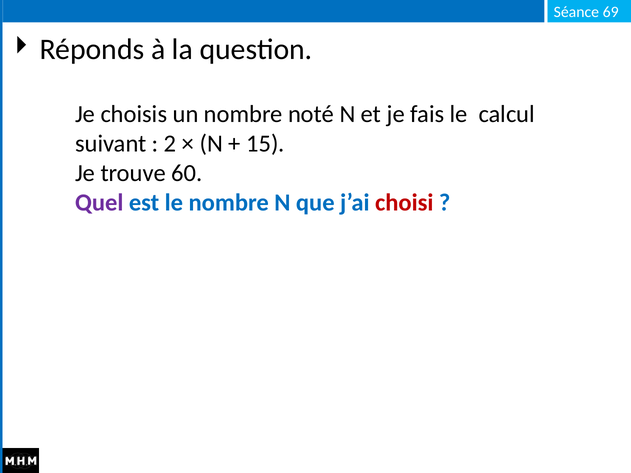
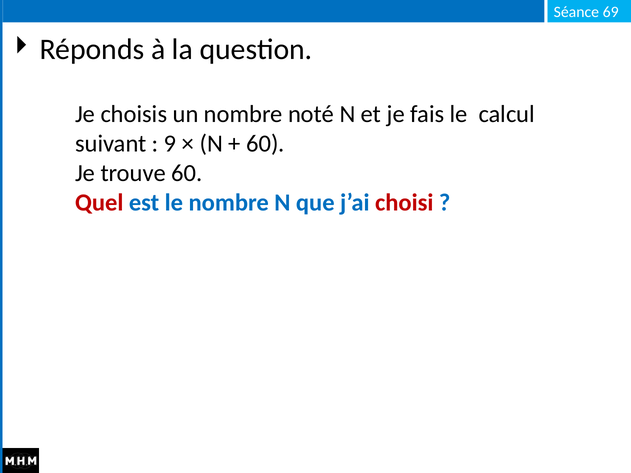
2: 2 -> 9
15 at (265, 144): 15 -> 60
Quel colour: purple -> red
